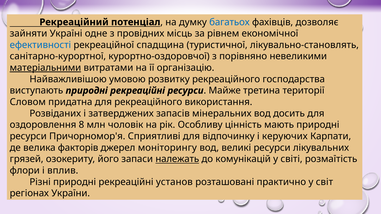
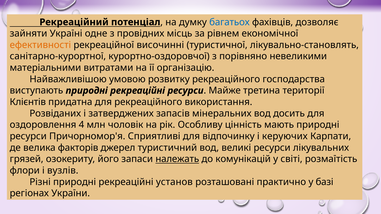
ефективності colour: blue -> orange
спадщина: спадщина -> височинні
матеріальними underline: present -> none
Словом: Словом -> Клієнтів
8: 8 -> 4
моніторингу: моніторингу -> туристичний
вплив: вплив -> вузлів
світ: світ -> базі
